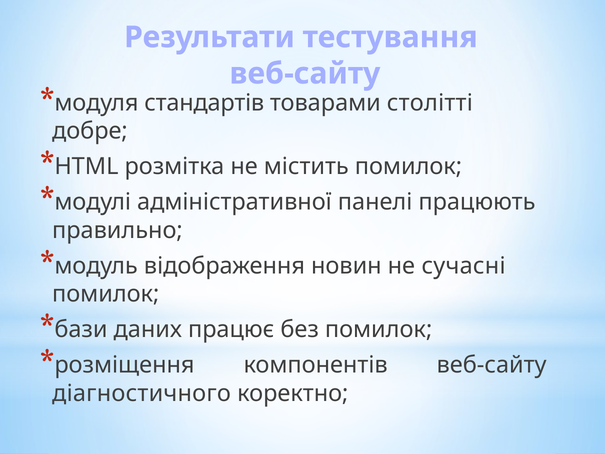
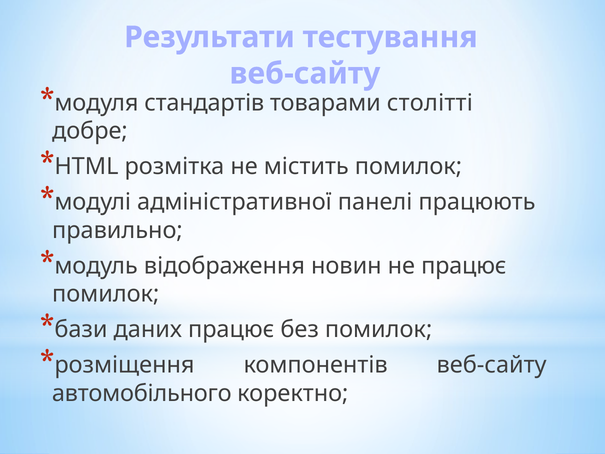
не сучасні: сучасні -> працює
діагностичного: діагностичного -> автомобільного
